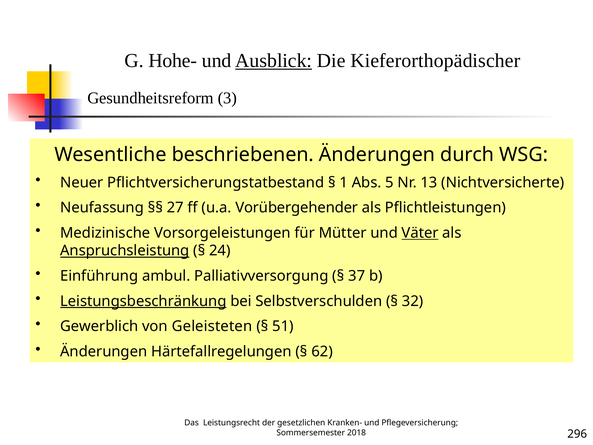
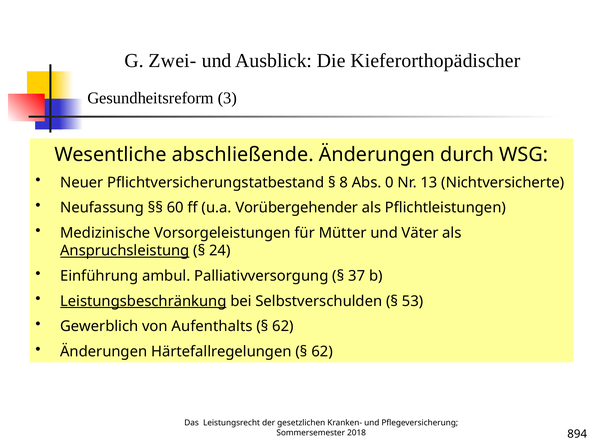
Hohe-: Hohe- -> Zwei-
Ausblick underline: present -> none
beschriebenen: beschriebenen -> abschließende
1: 1 -> 8
5: 5 -> 0
27: 27 -> 60
Väter underline: present -> none
32: 32 -> 53
Geleisteten: Geleisteten -> Aufenthalts
51 at (283, 326): 51 -> 62
296: 296 -> 894
